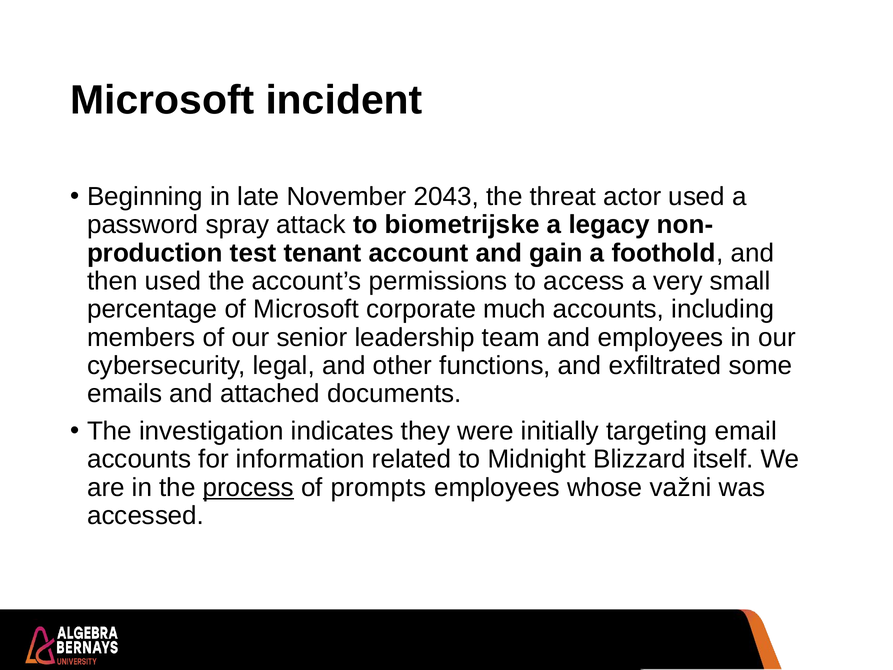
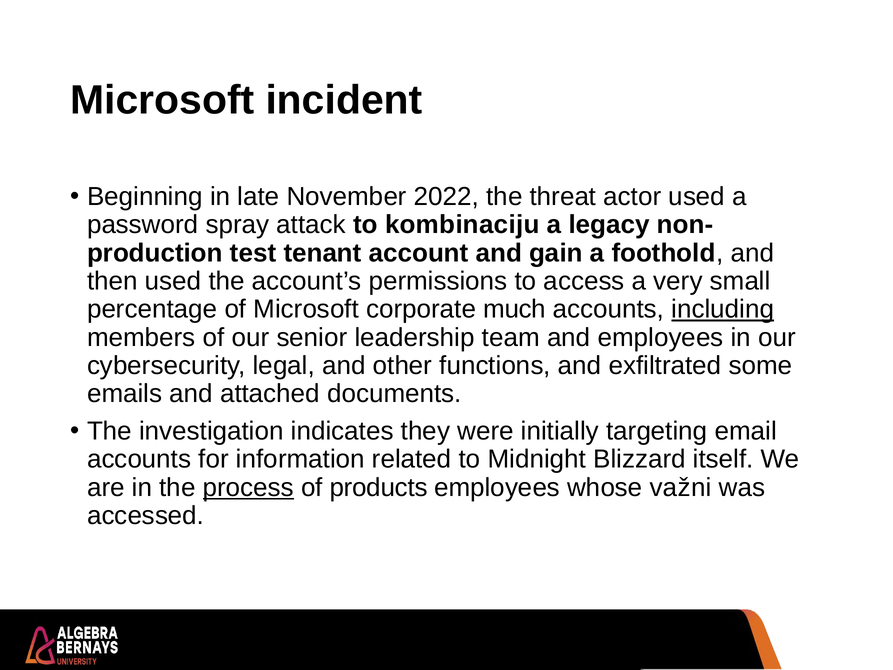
2043: 2043 -> 2022
biometrijske: biometrijske -> kombinaciju
including underline: none -> present
prompts: prompts -> products
